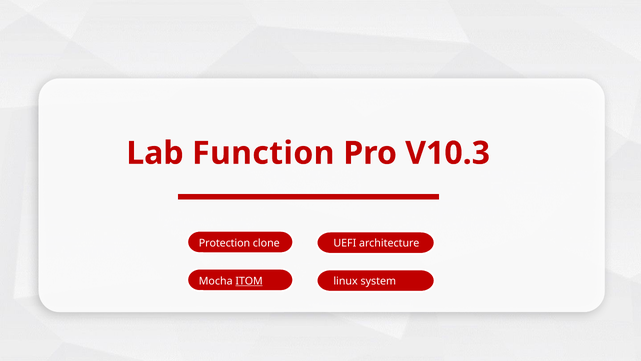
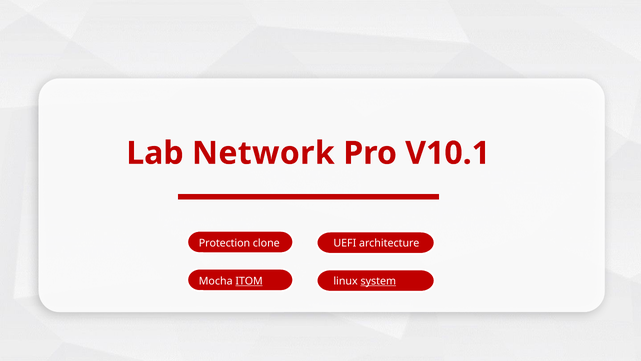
Function: Function -> Network
V10.3: V10.3 -> V10.1
system underline: none -> present
